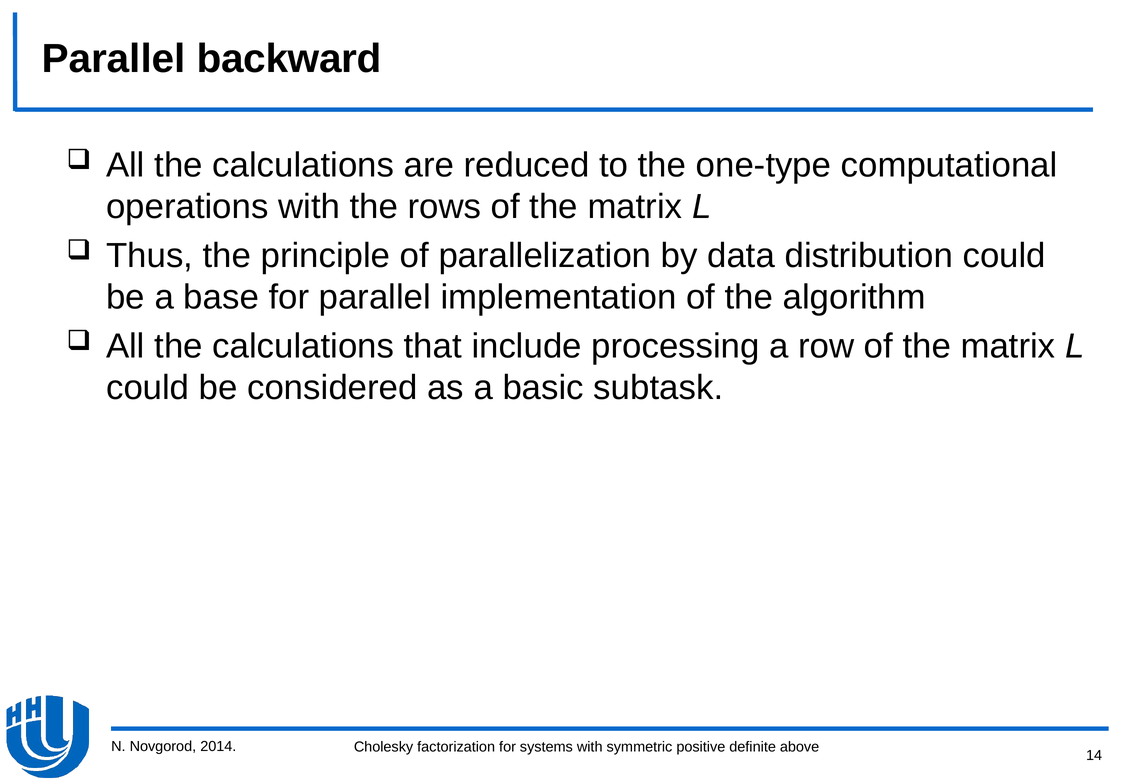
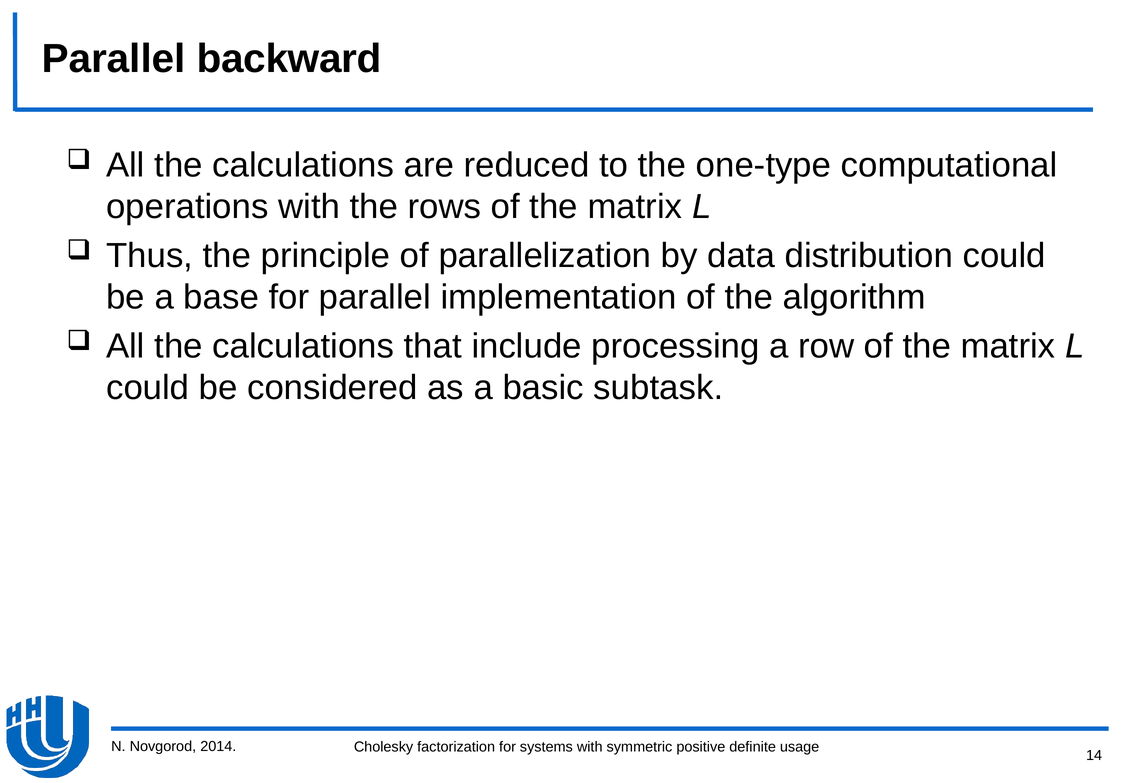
above: above -> usage
